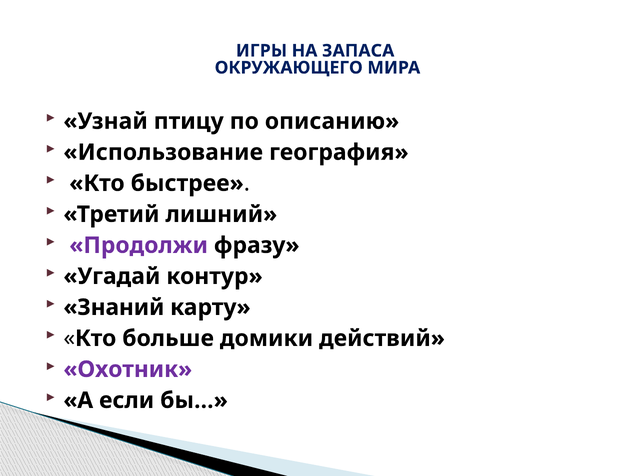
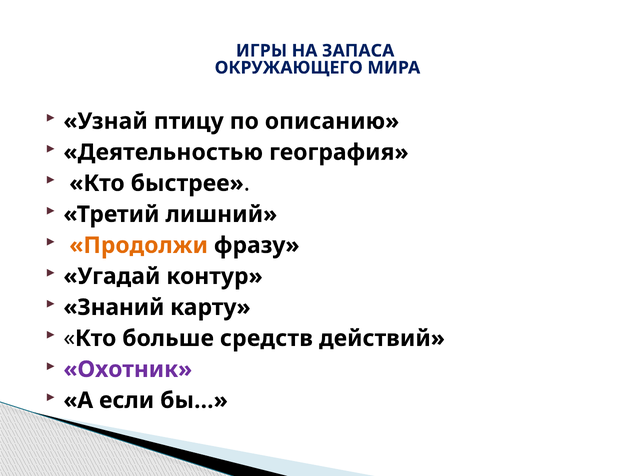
Использование: Использование -> Деятельностью
Продолжи colour: purple -> orange
домики: домики -> средств
